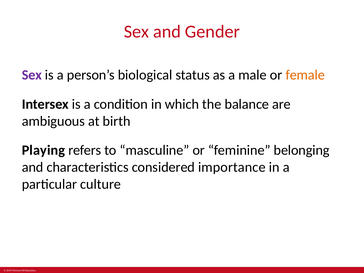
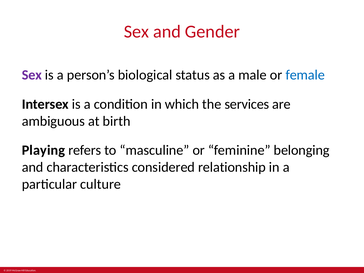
female colour: orange -> blue
balance: balance -> services
importance: importance -> relationship
